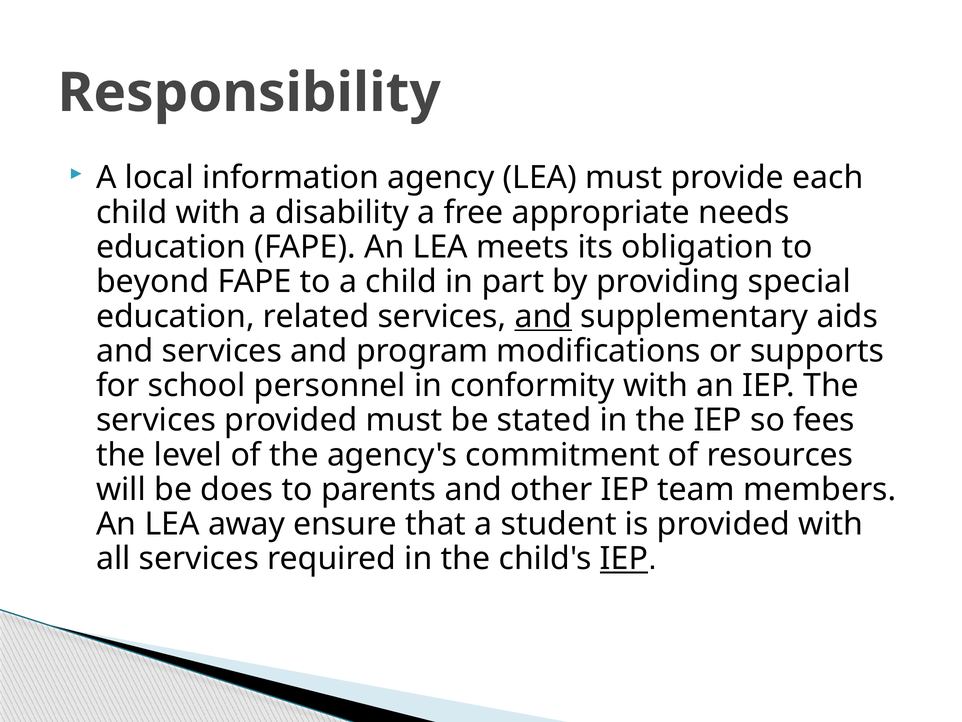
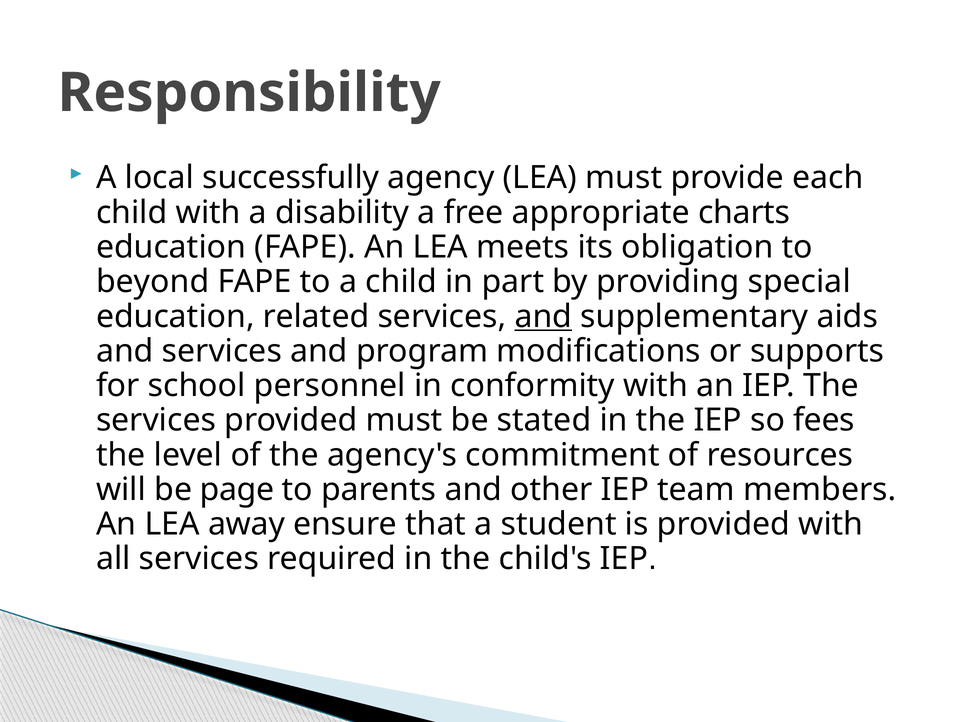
information: information -> successfully
needs: needs -> charts
does: does -> page
IEP at (624, 559) underline: present -> none
